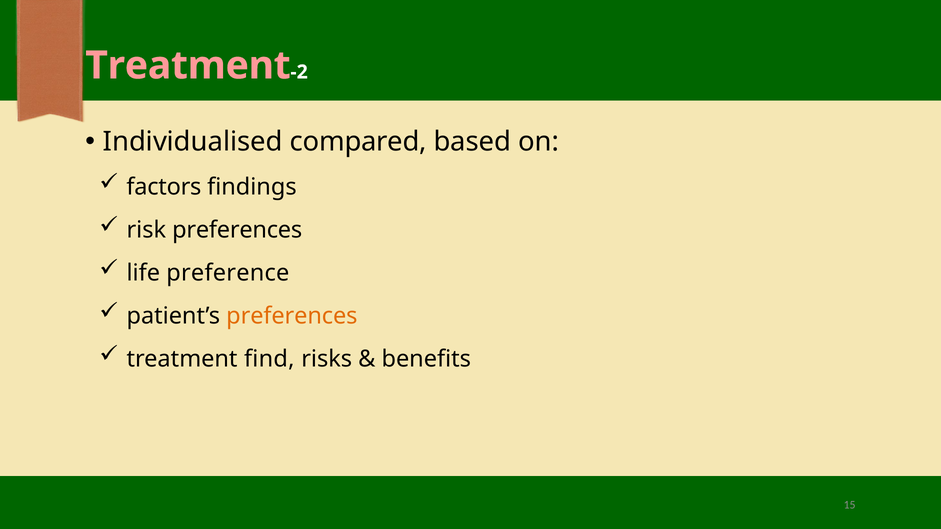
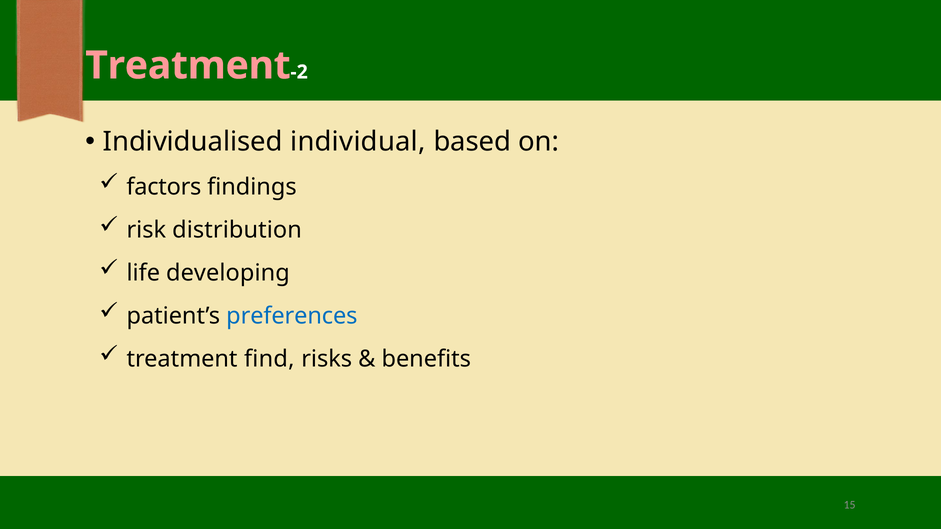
compared: compared -> individual
risk preferences: preferences -> distribution
preference: preference -> developing
preferences at (292, 316) colour: orange -> blue
